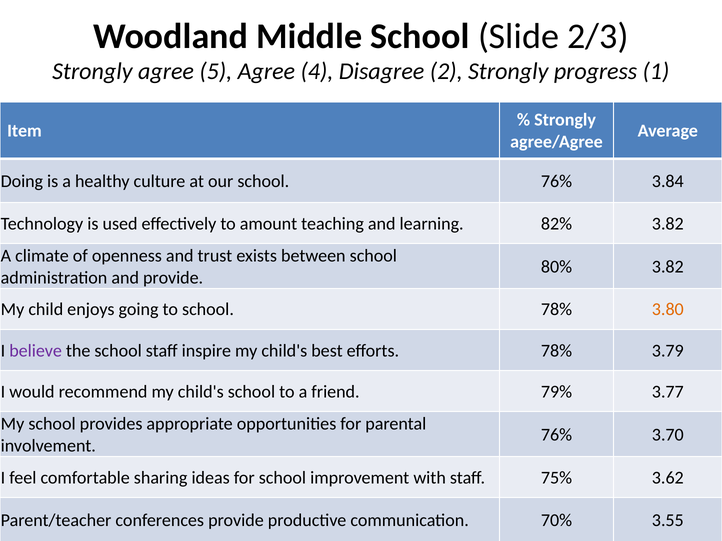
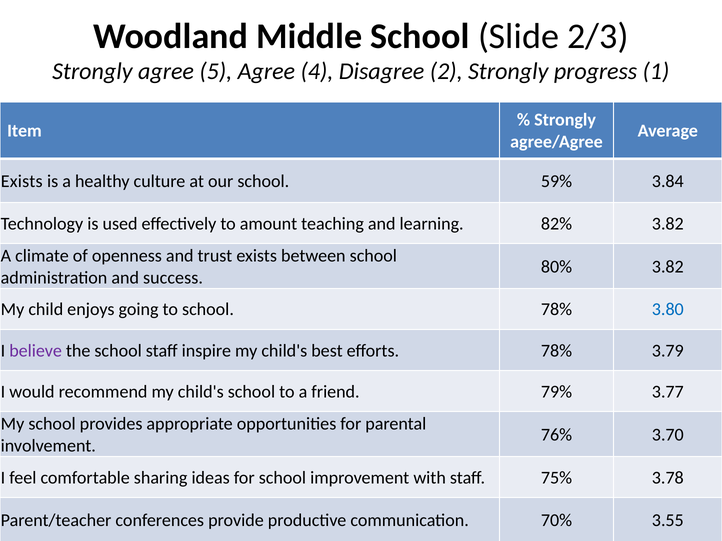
Doing at (22, 181): Doing -> Exists
school 76%: 76% -> 59%
and provide: provide -> success
3.80 colour: orange -> blue
3.62: 3.62 -> 3.78
